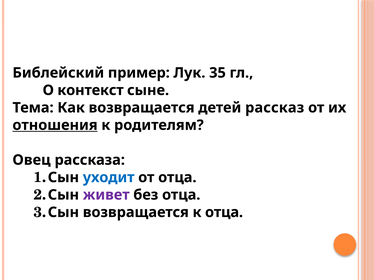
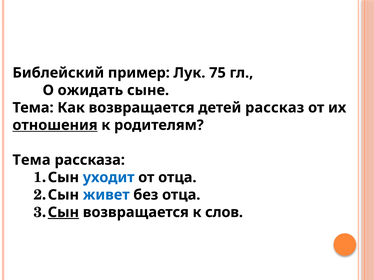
35: 35 -> 75
контекст: контекст -> ожидать
Овец at (32, 160): Овец -> Тема
живет colour: purple -> blue
Сын at (63, 213) underline: none -> present
к отца: отца -> слов
